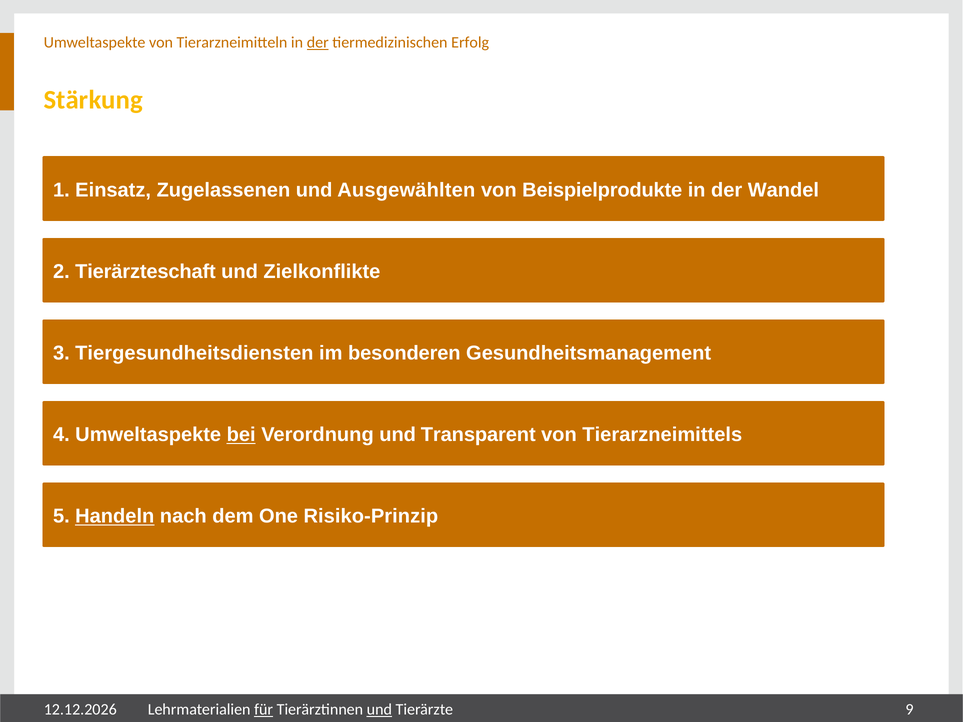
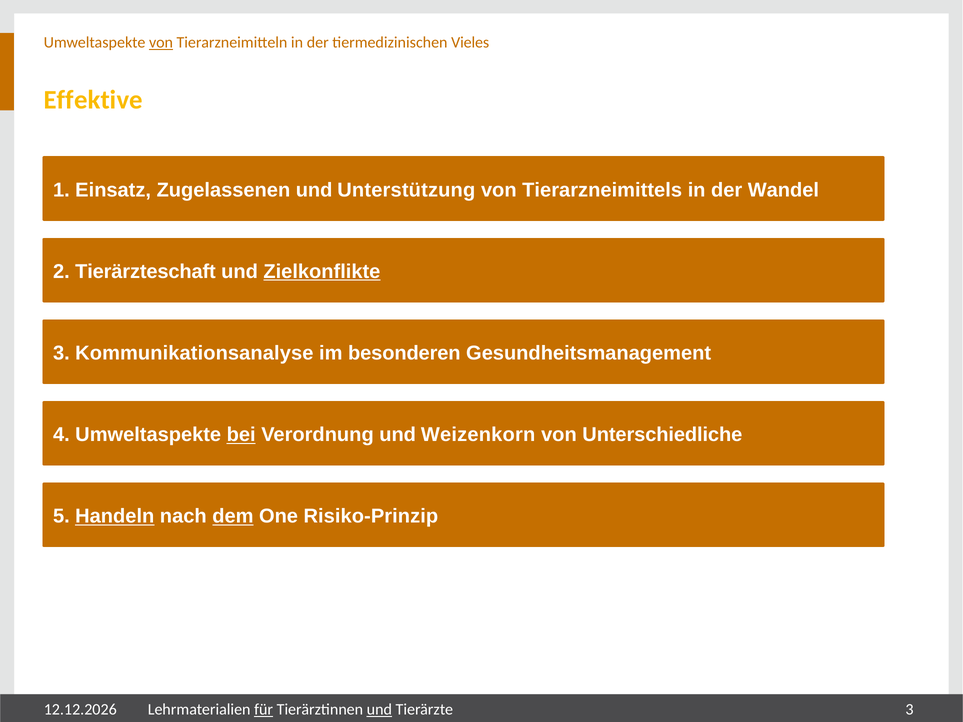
von at (161, 43) underline: none -> present
der at (318, 43) underline: present -> none
Erfolg: Erfolg -> Vieles
Stärkung: Stärkung -> Effektive
Ausgewählten: Ausgewählten -> Unterstützung
Beispielprodukte: Beispielprodukte -> Tierarzneimittels
Zielkonflikte underline: none -> present
Tiergesundheitsdiensten: Tiergesundheitsdiensten -> Kommunikationsanalyse
Transparent: Transparent -> Weizenkorn
Tierarzneimittels: Tierarzneimittels -> Unterschiedliche
dem underline: none -> present
Tierärzte 9: 9 -> 3
